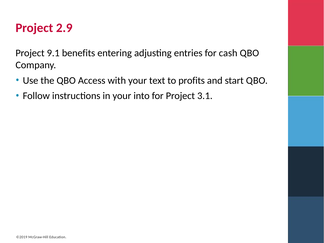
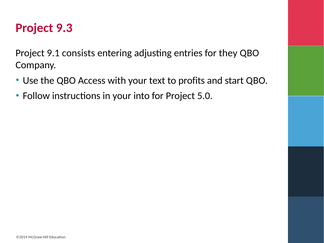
2.9: 2.9 -> 9.3
benefits: benefits -> consists
cash: cash -> they
3.1: 3.1 -> 5.0
